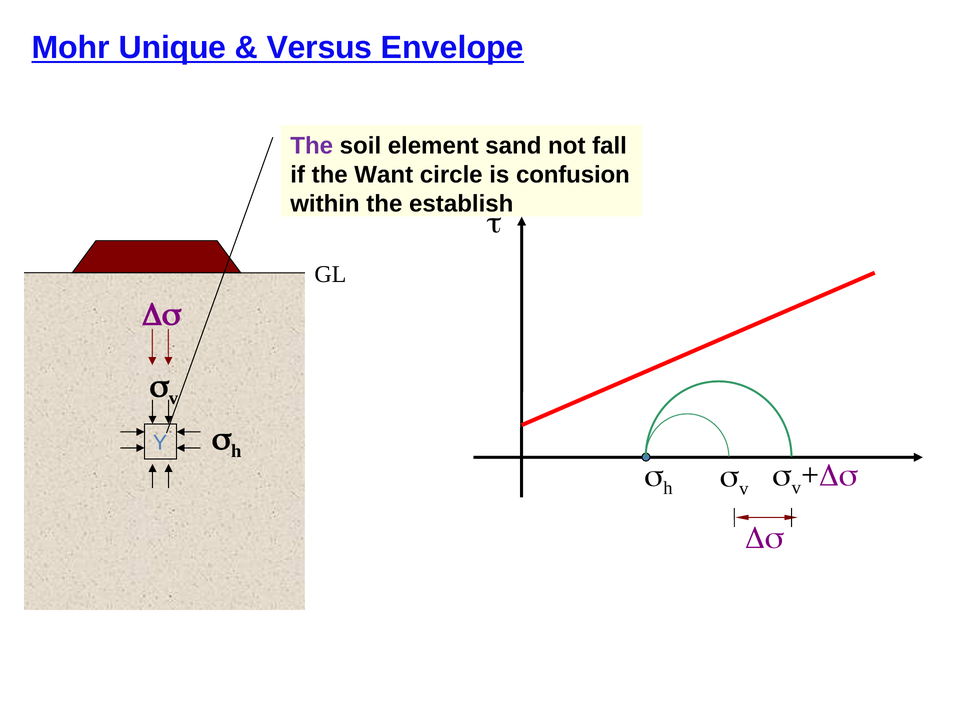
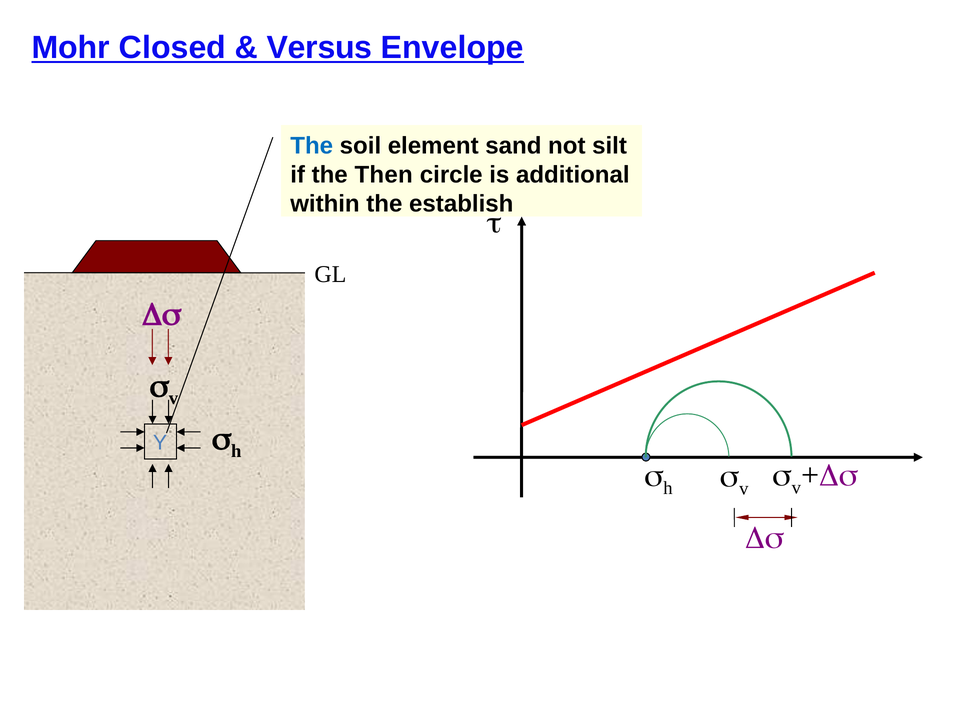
Unique: Unique -> Closed
The at (312, 146) colour: purple -> blue
fall: fall -> silt
Want: Want -> Then
confusion: confusion -> additional
